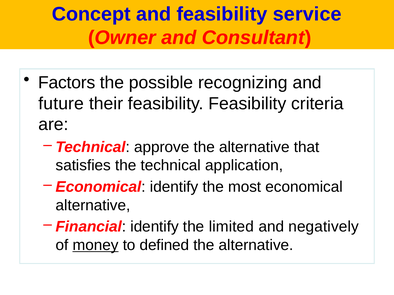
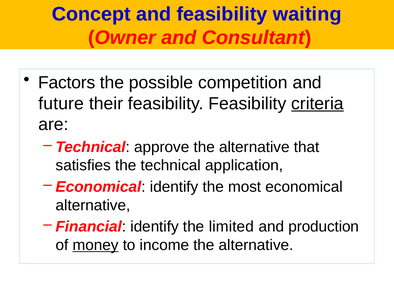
service: service -> waiting
recognizing: recognizing -> competition
criteria underline: none -> present
negatively: negatively -> production
defined: defined -> income
